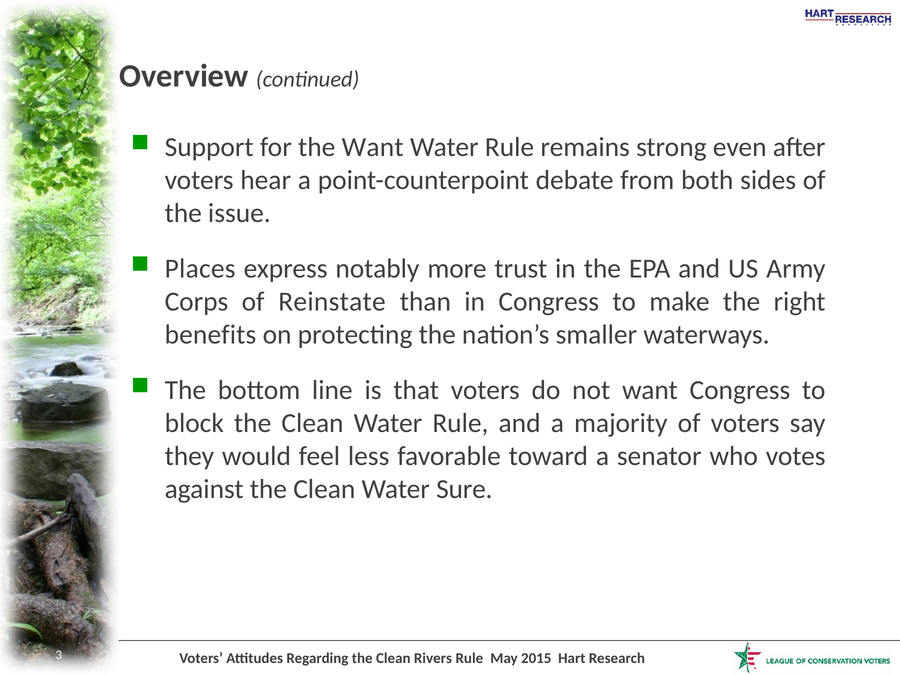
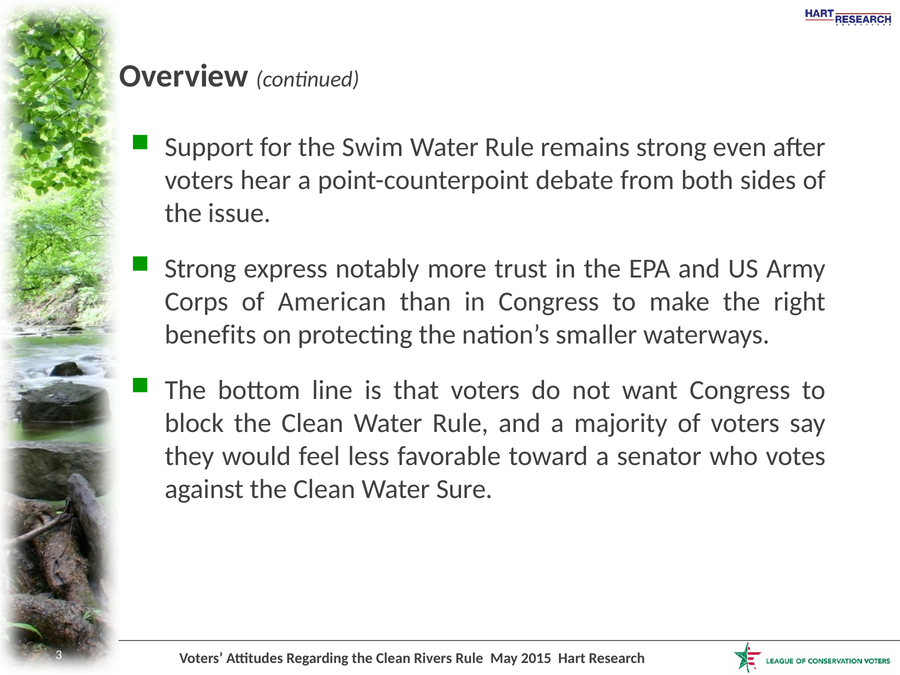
the Want: Want -> Swim
Places at (200, 269): Places -> Strong
Reinstate: Reinstate -> American
